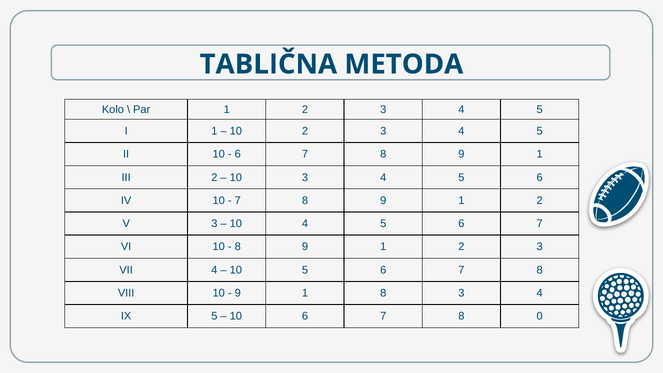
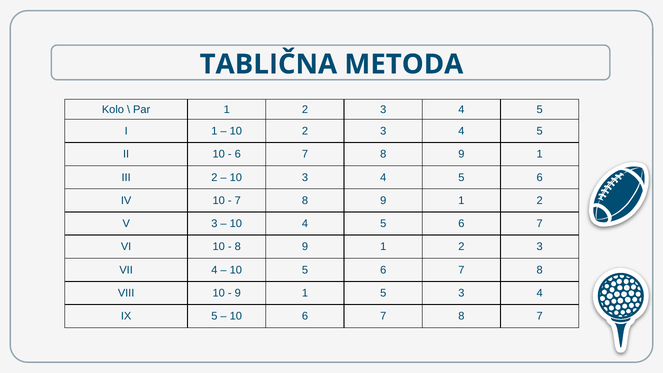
1 8: 8 -> 5
8 0: 0 -> 7
